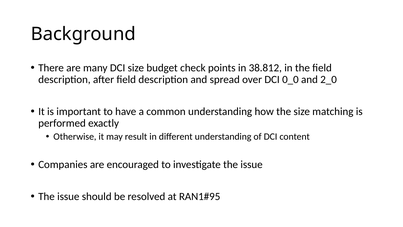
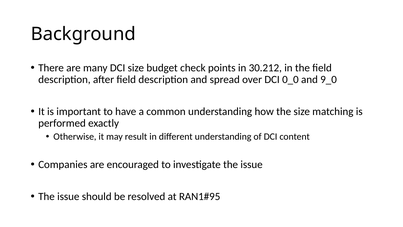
38.812: 38.812 -> 30.212
2_0: 2_0 -> 9_0
